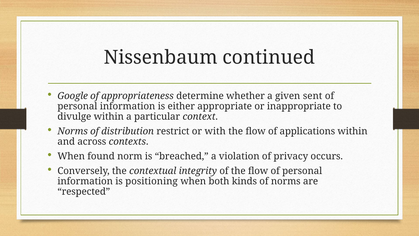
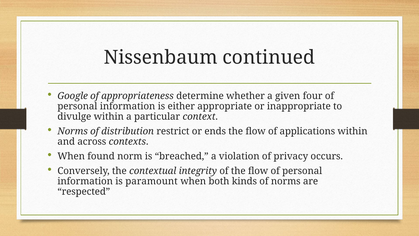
sent: sent -> four
with: with -> ends
positioning: positioning -> paramount
